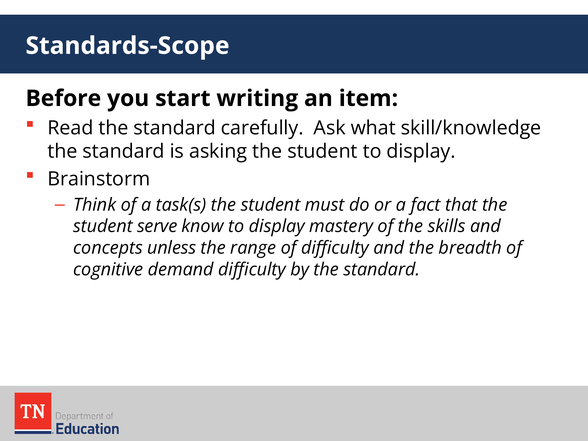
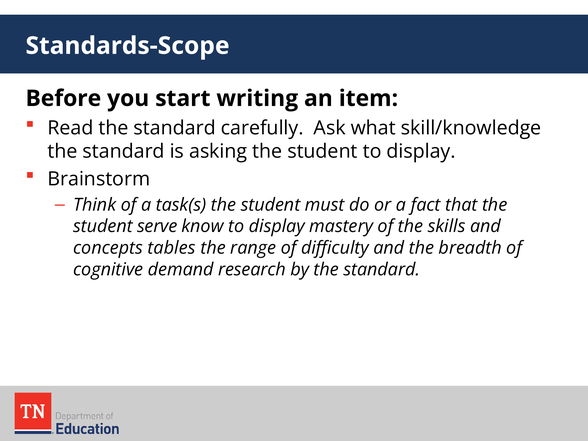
unless: unless -> tables
demand difficulty: difficulty -> research
